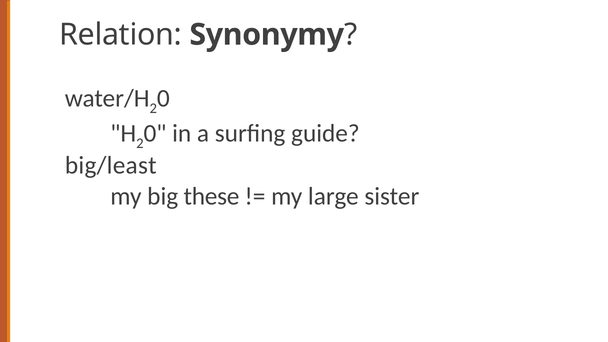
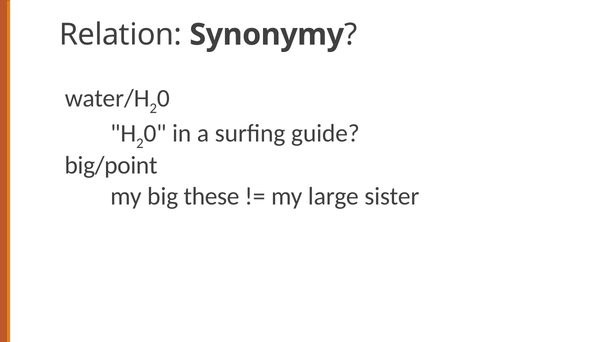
big/least: big/least -> big/point
